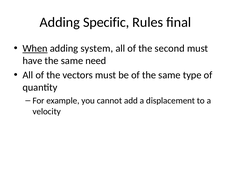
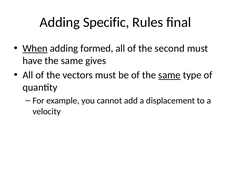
system: system -> formed
need: need -> gives
same at (169, 75) underline: none -> present
